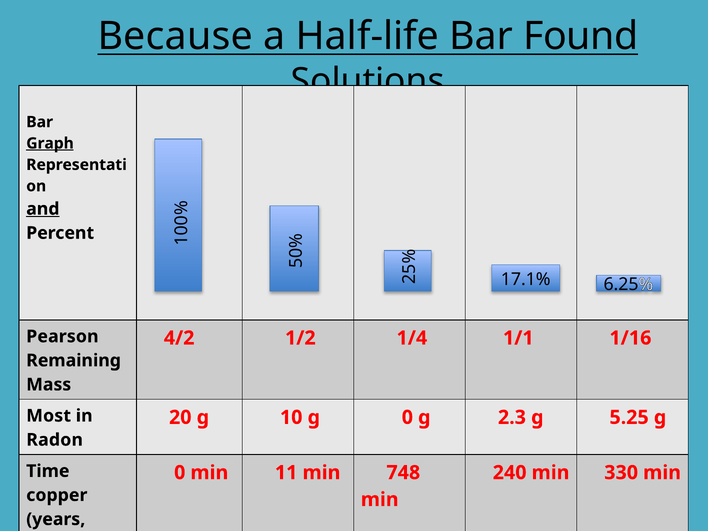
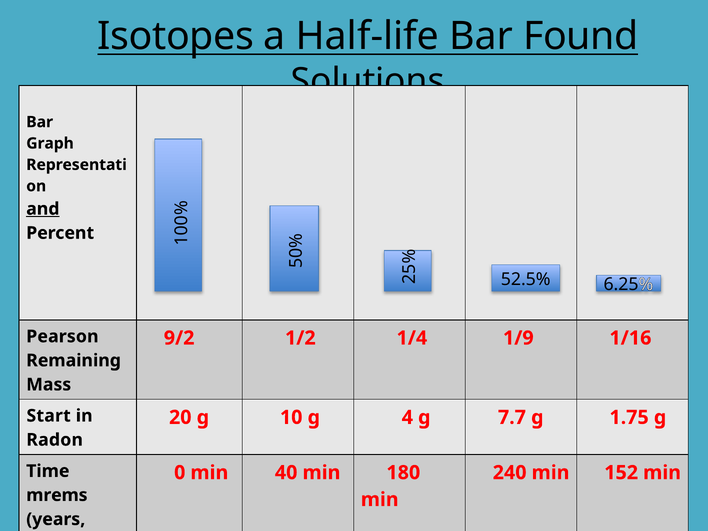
Because: Because -> Isotopes
Graph underline: present -> none
17.1%: 17.1% -> 52.5%
4/2: 4/2 -> 9/2
1/1: 1/1 -> 1/9
Most: Most -> Start
g 0: 0 -> 4
2.3: 2.3 -> 7.7
5.25: 5.25 -> 1.75
11: 11 -> 40
748: 748 -> 180
330: 330 -> 152
copper: copper -> mrems
